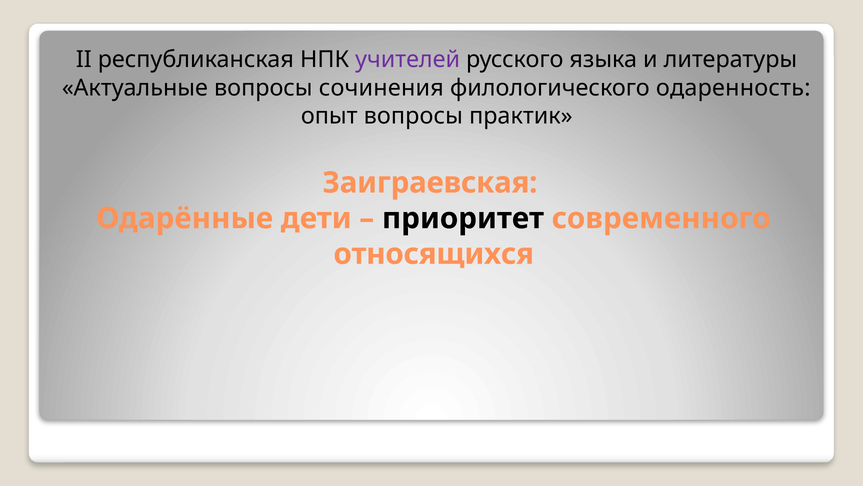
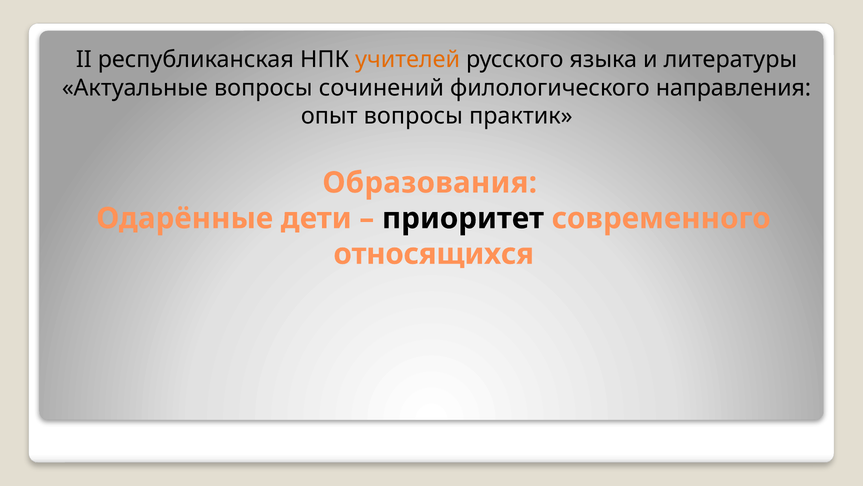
учителей colour: purple -> orange
сочинения: сочинения -> сочинений
одаренность: одаренность -> направления
Заиграевская: Заиграевская -> Образования
